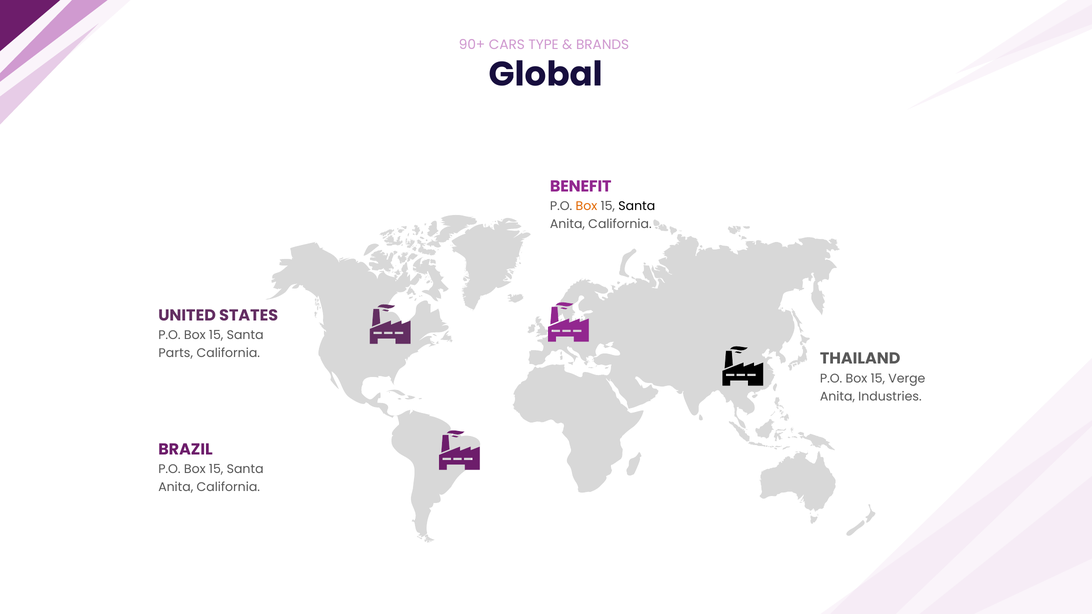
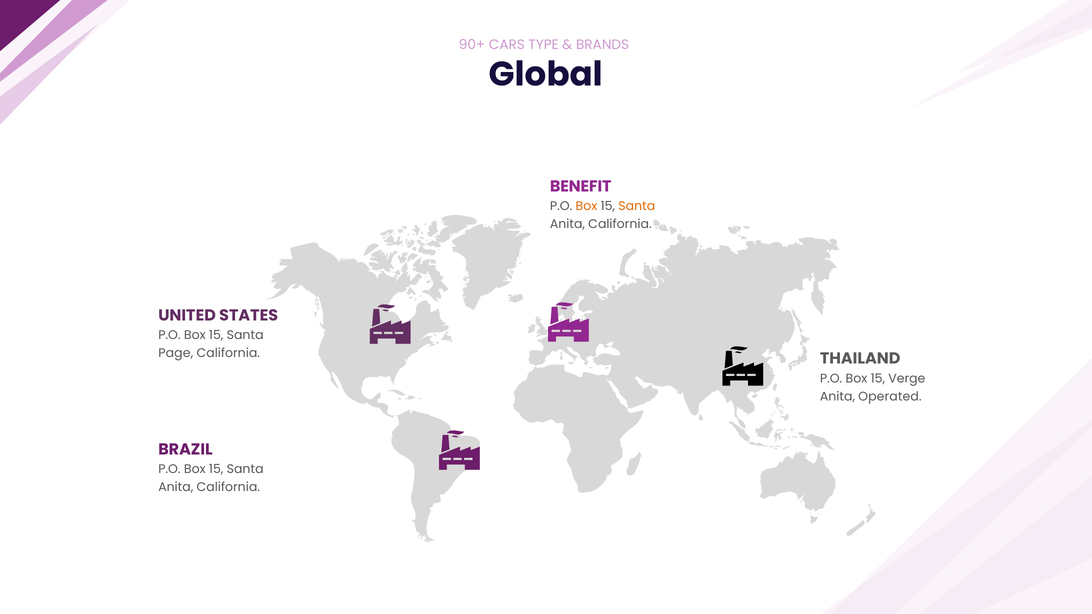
Santa at (637, 206) colour: black -> orange
Parts: Parts -> Page
Industries: Industries -> Operated
